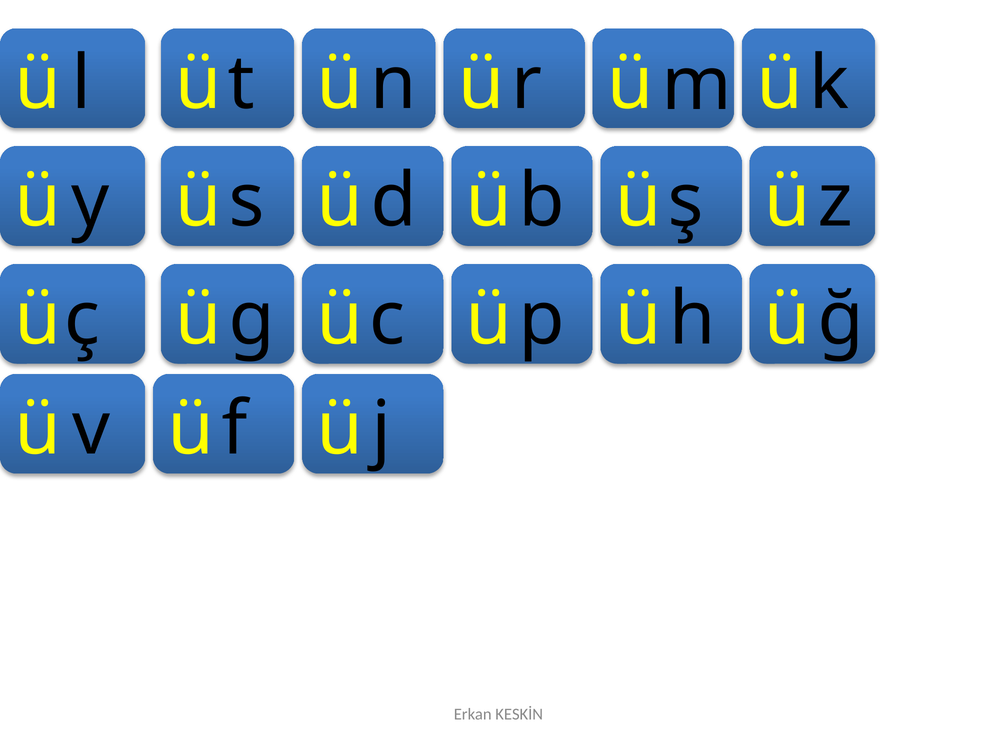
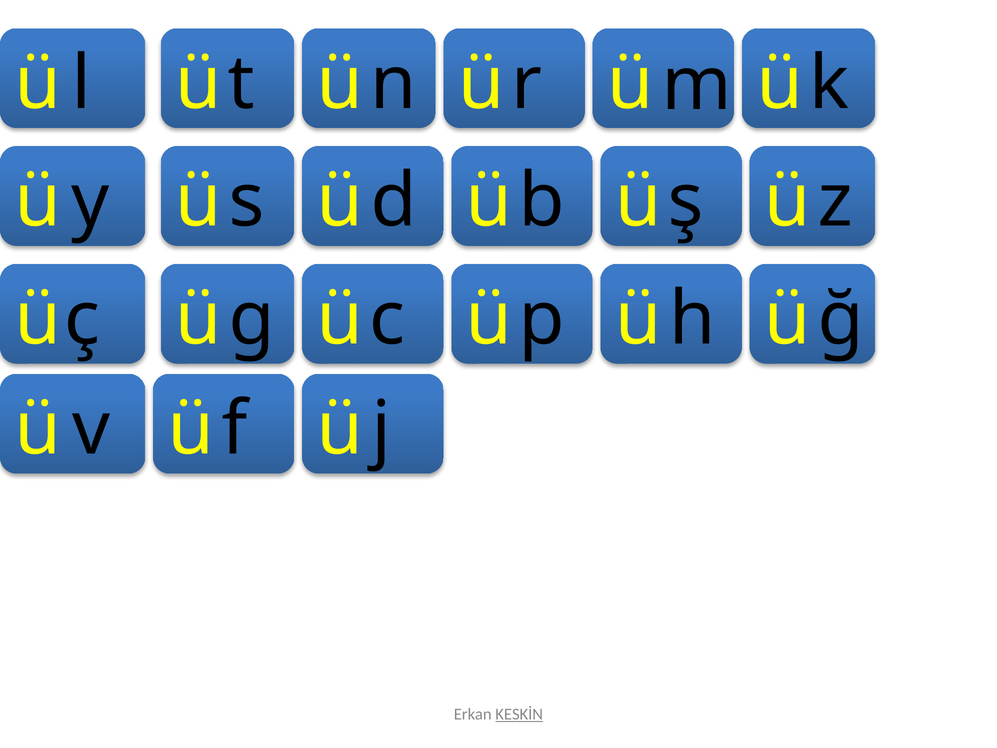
KESKİN underline: none -> present
